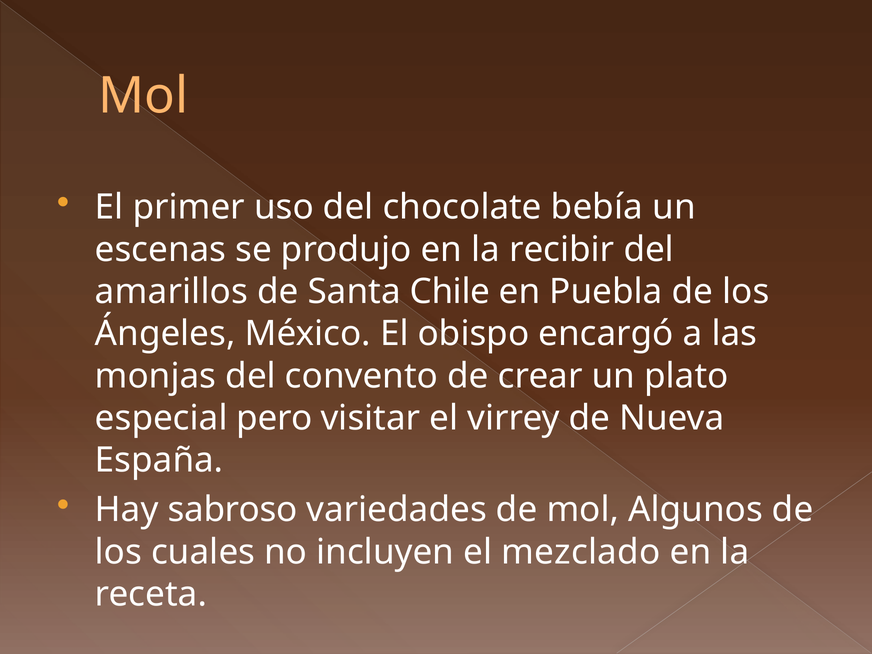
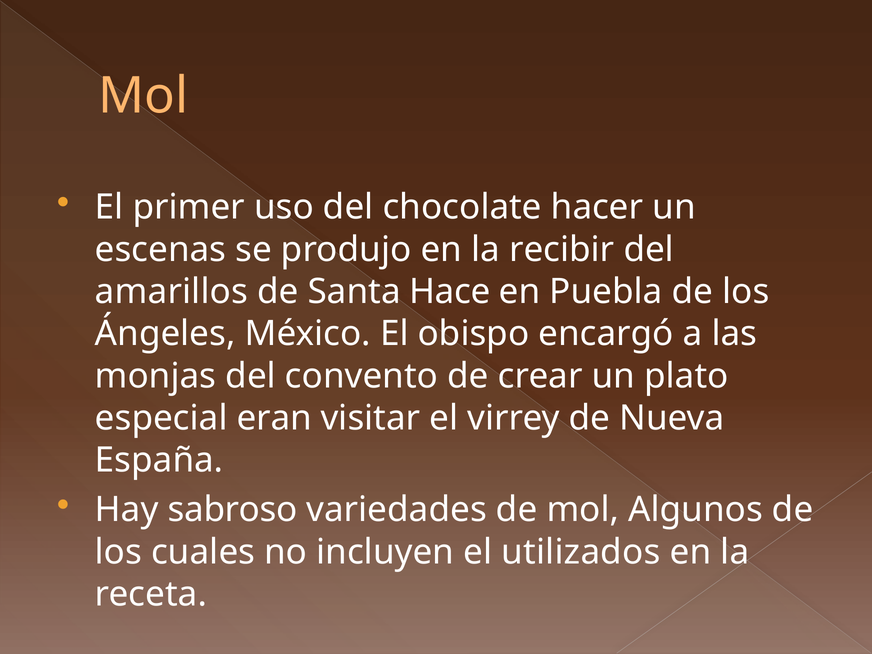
bebía: bebía -> hacer
Chile: Chile -> Hace
pero: pero -> eran
mezclado: mezclado -> utilizados
